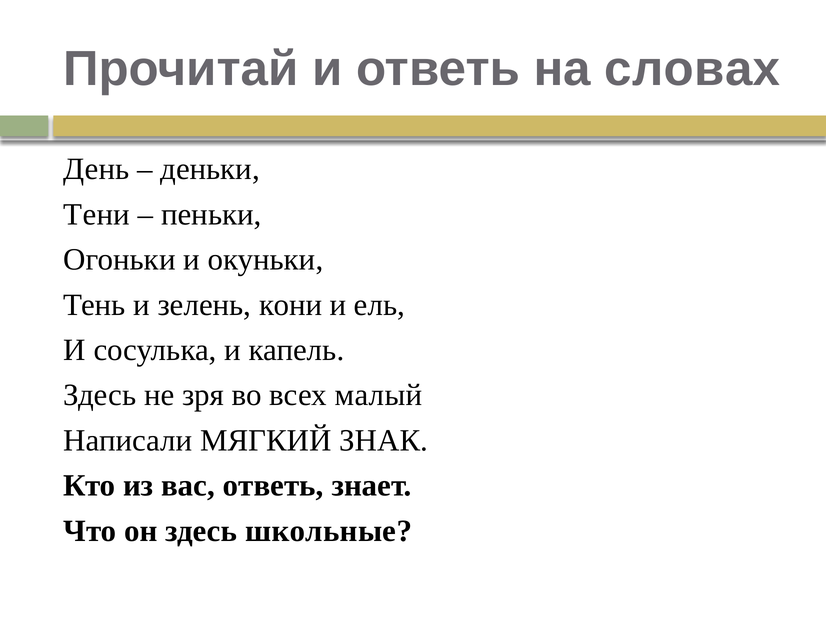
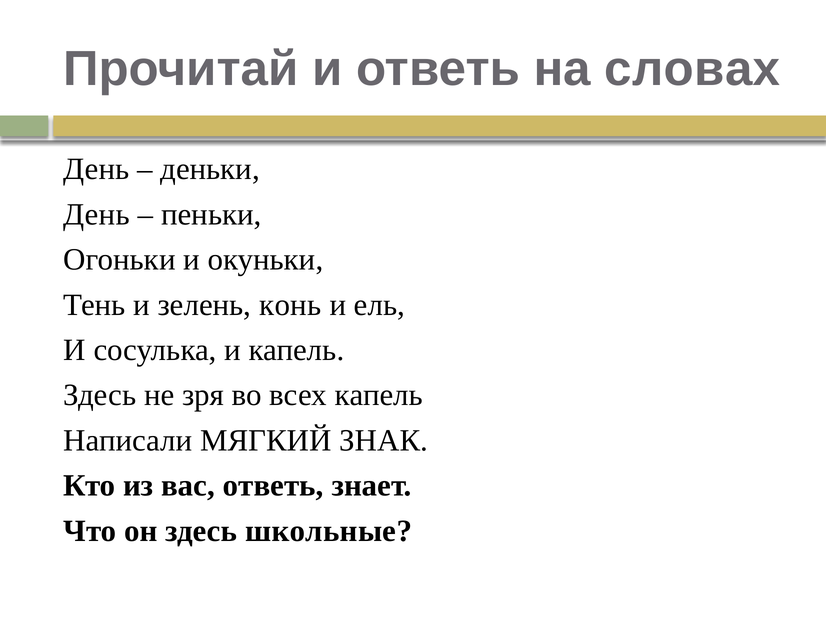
Тени at (97, 215): Тени -> День
кони: кони -> конь
всех малый: малый -> капель
